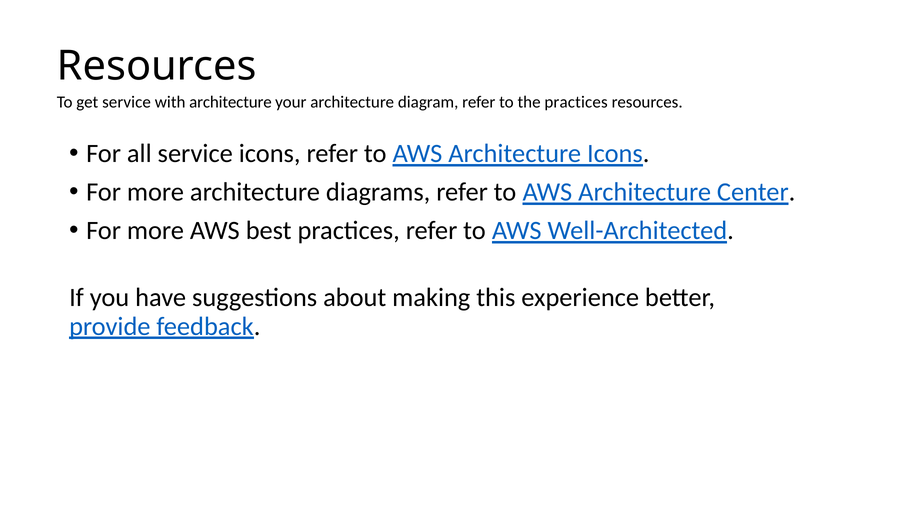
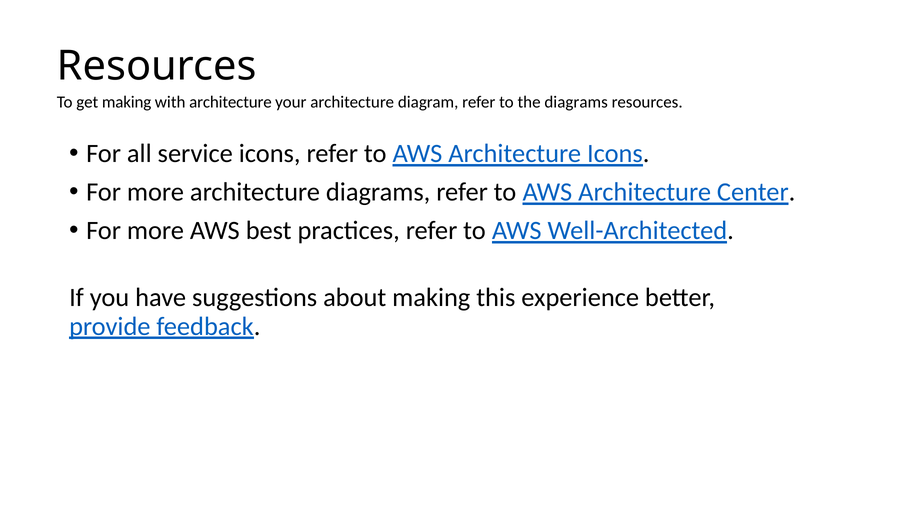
get service: service -> making
the practices: practices -> diagrams
